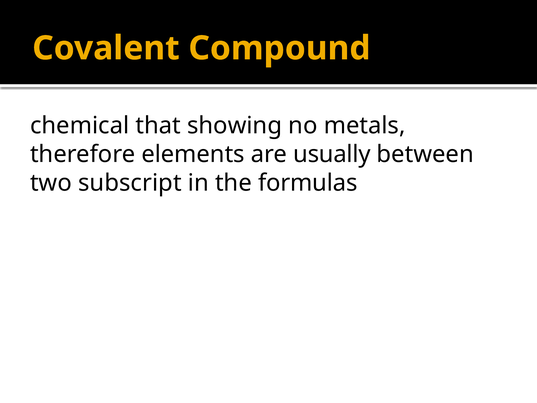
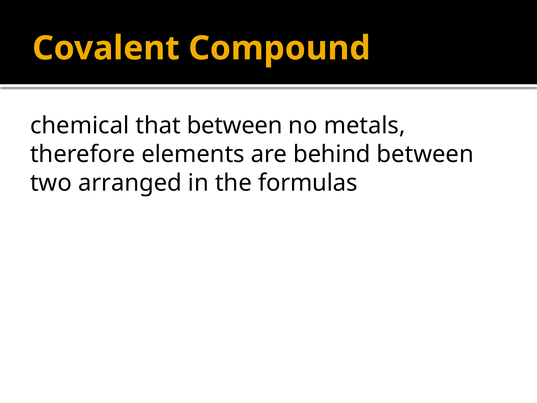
that showing: showing -> between
usually: usually -> behind
subscript: subscript -> arranged
